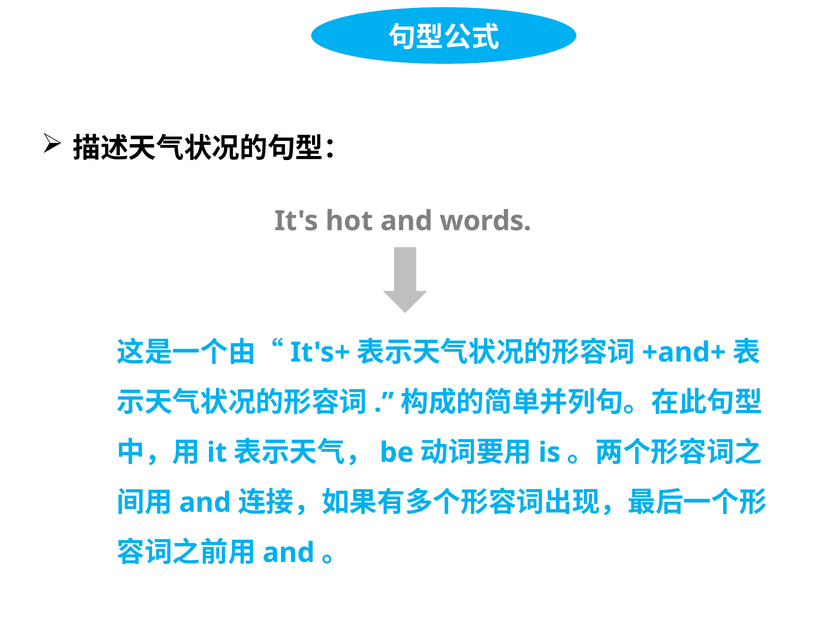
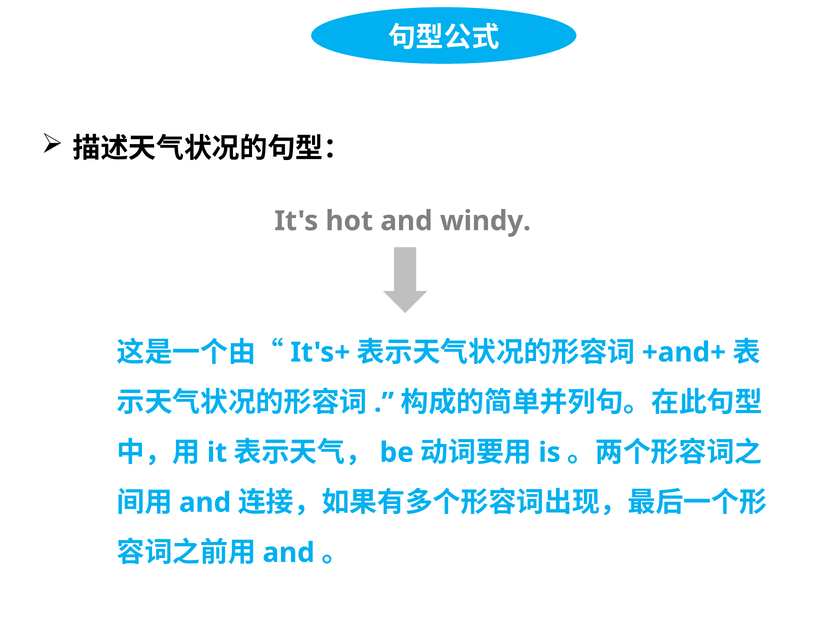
words: words -> windy
